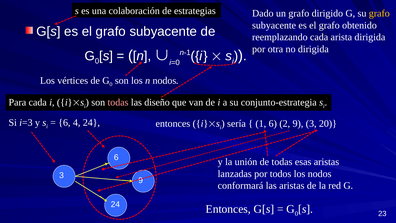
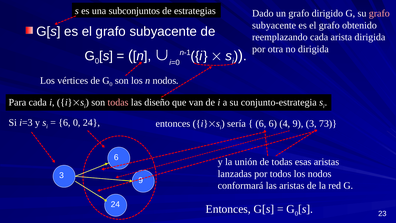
colaboración: colaboración -> subconjuntos
grafo at (379, 13) colour: yellow -> pink
6 4: 4 -> 0
1 at (261, 124): 1 -> 6
2: 2 -> 4
20: 20 -> 73
